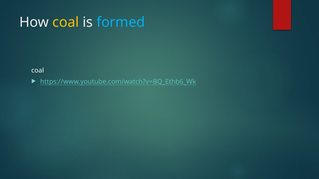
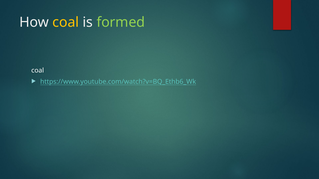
formed colour: light blue -> light green
